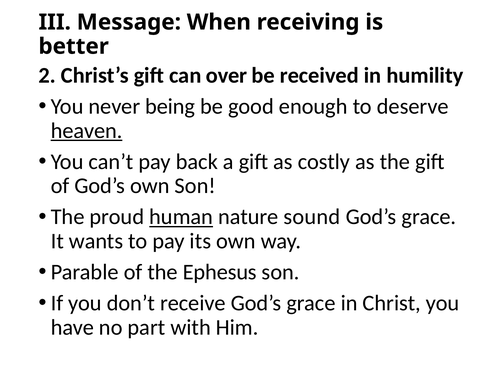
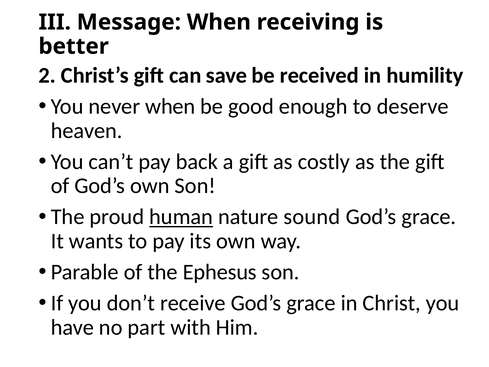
over: over -> save
never being: being -> when
heaven underline: present -> none
